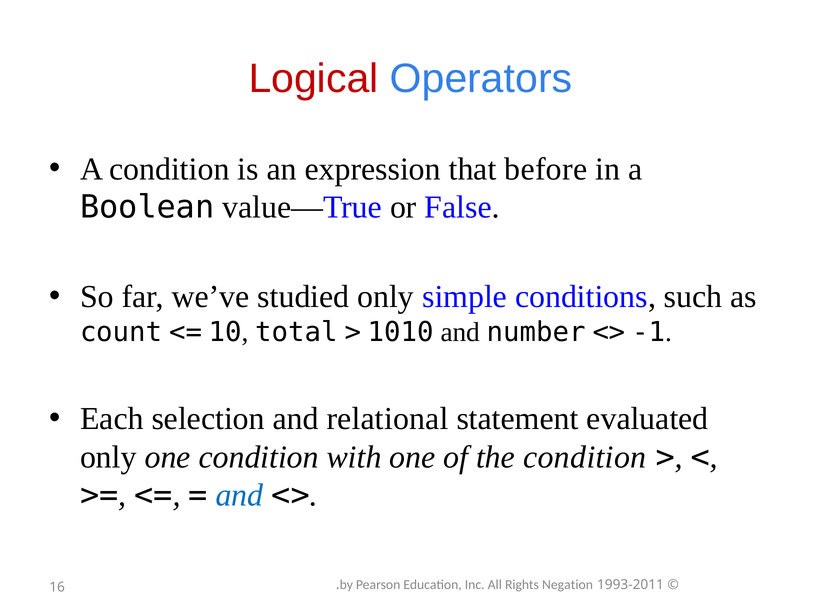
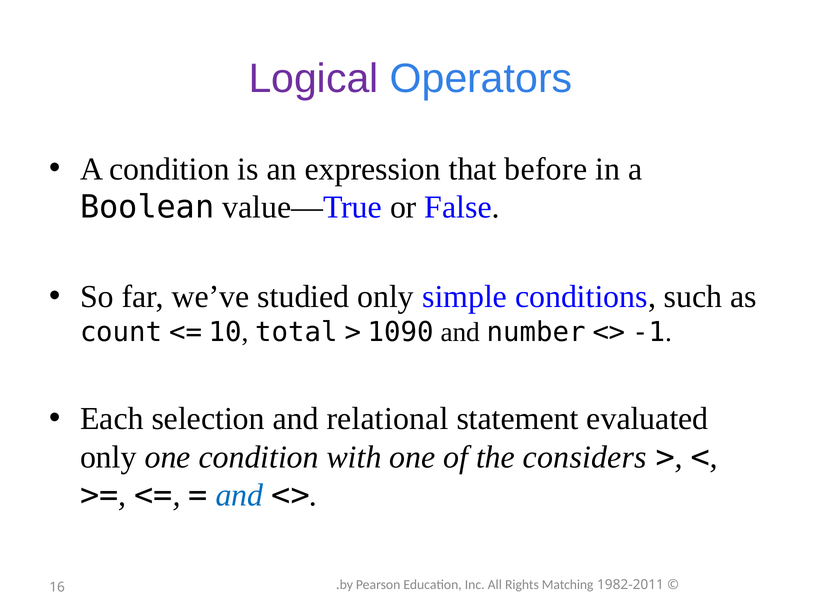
Logical colour: red -> purple
1010: 1010 -> 1090
the condition: condition -> considers
Negation: Negation -> Matching
1993-2011: 1993-2011 -> 1982-2011
